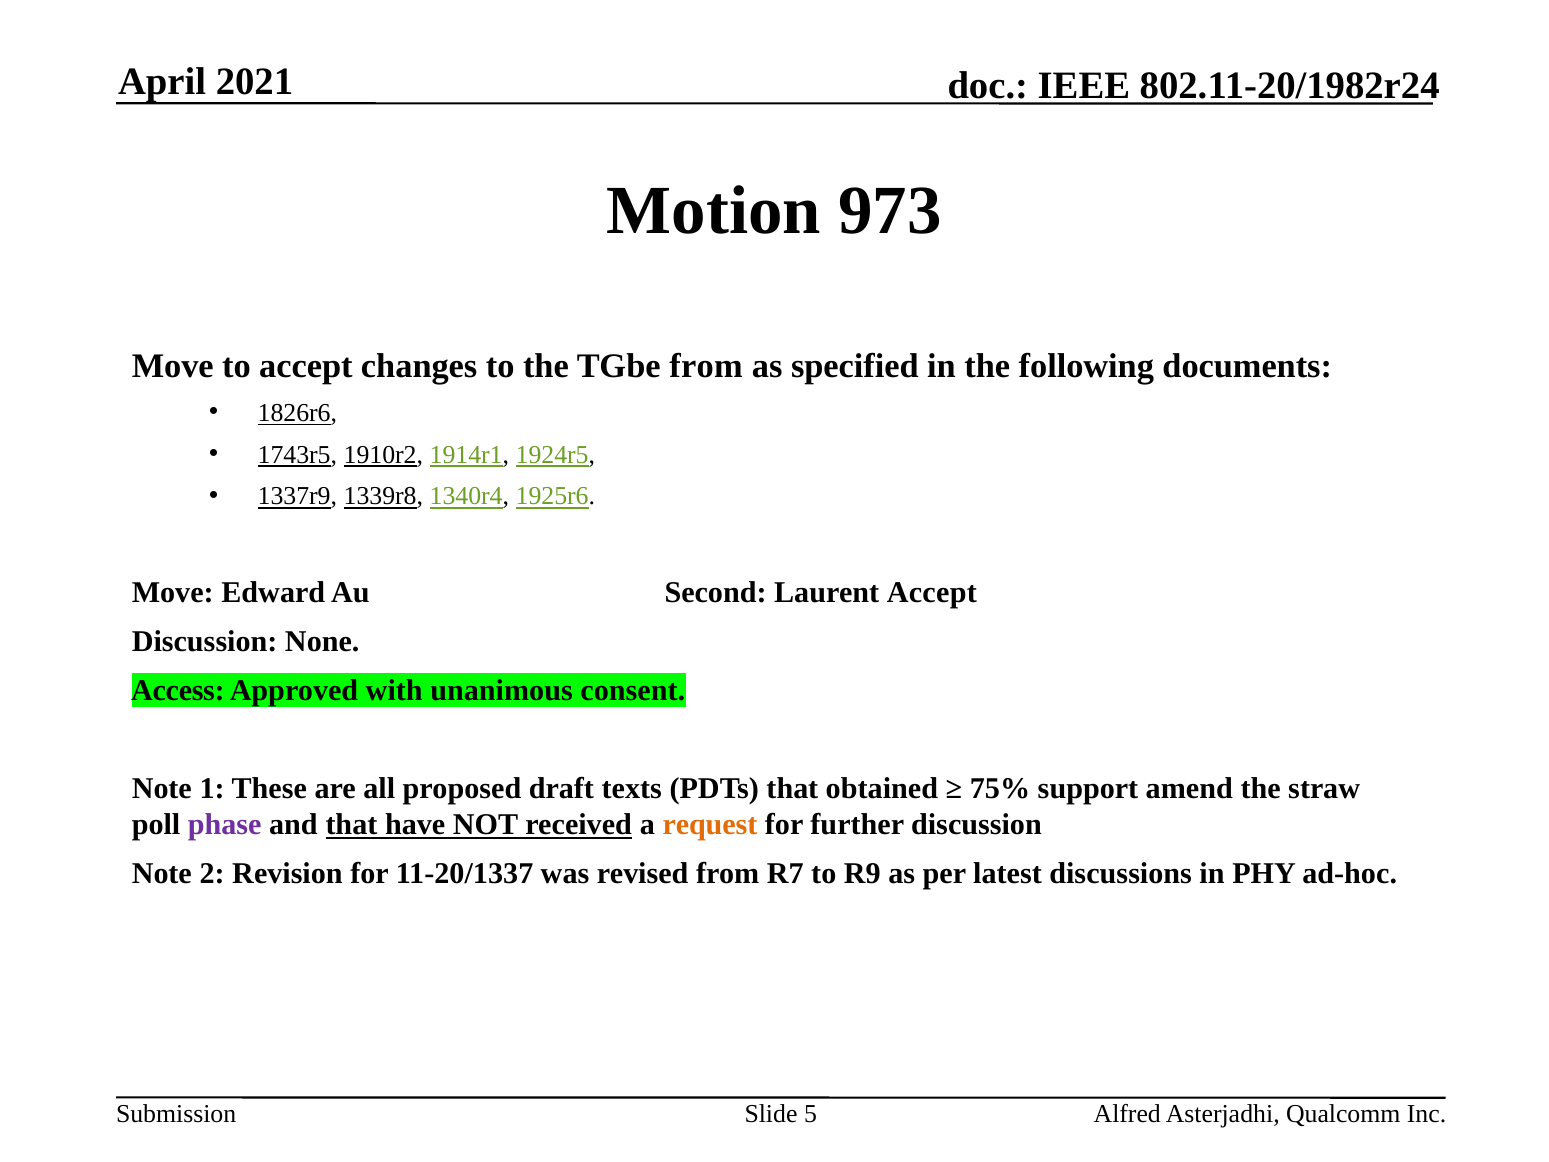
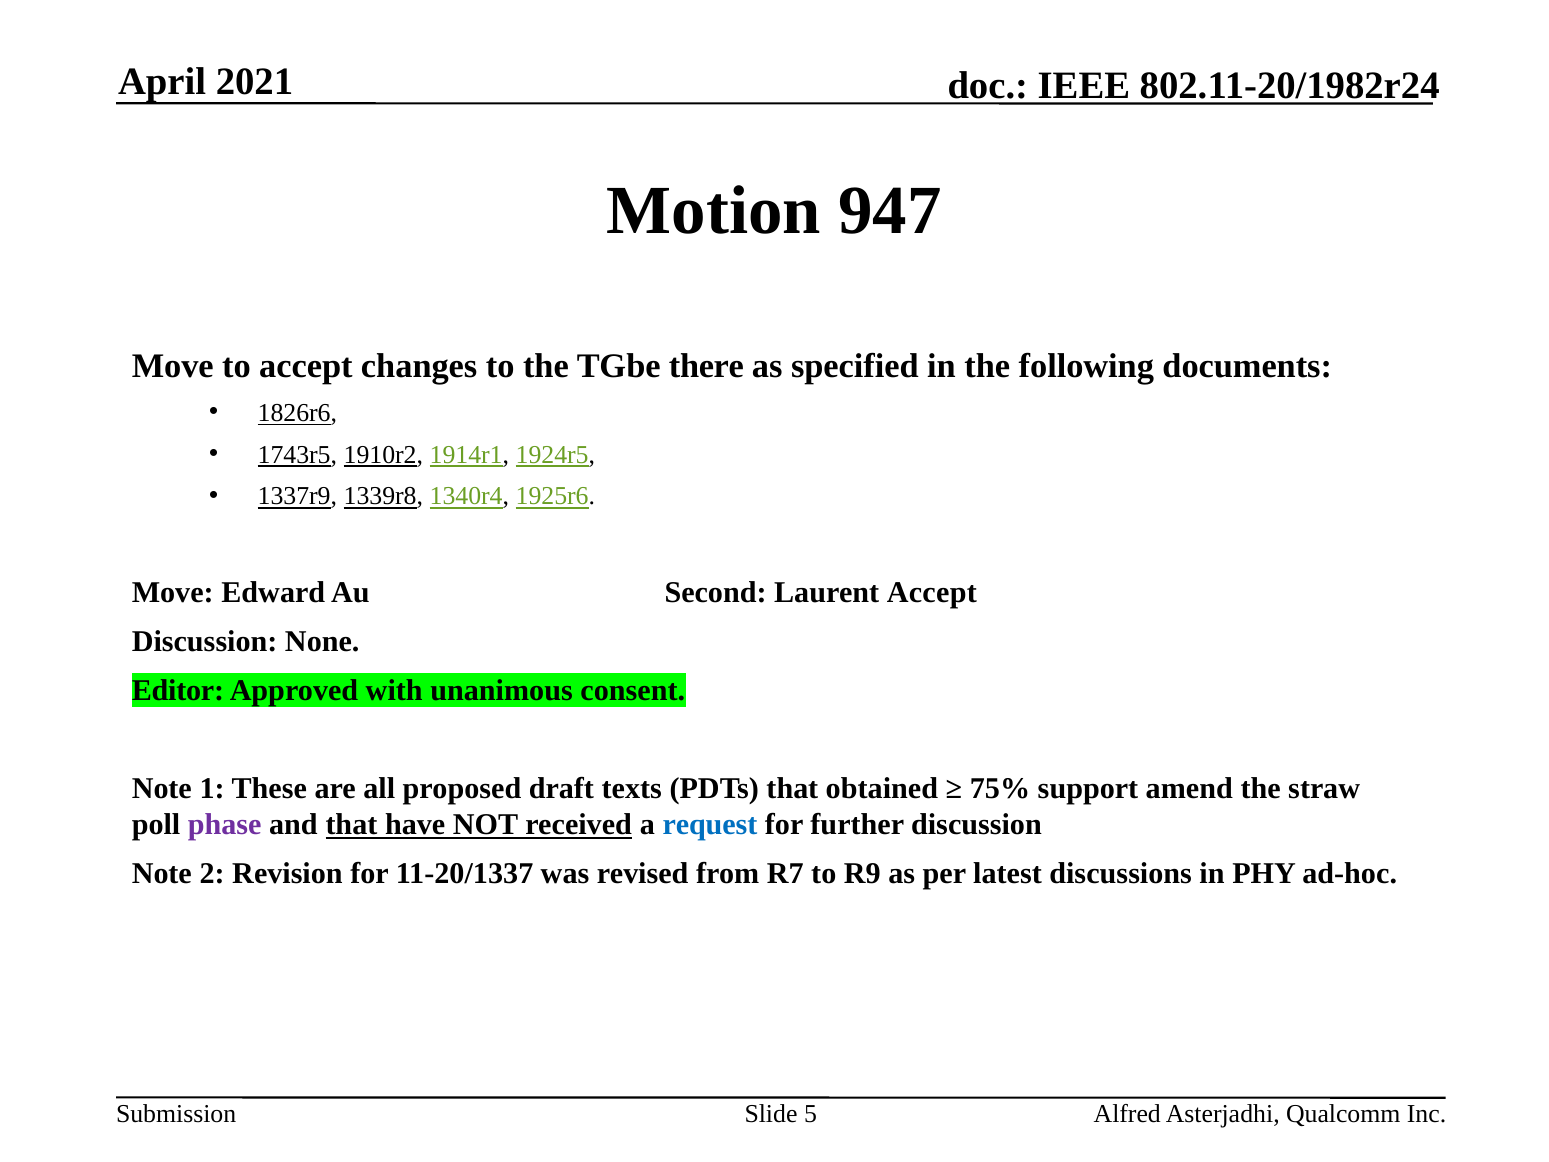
973: 973 -> 947
TGbe from: from -> there
Access: Access -> Editor
request colour: orange -> blue
